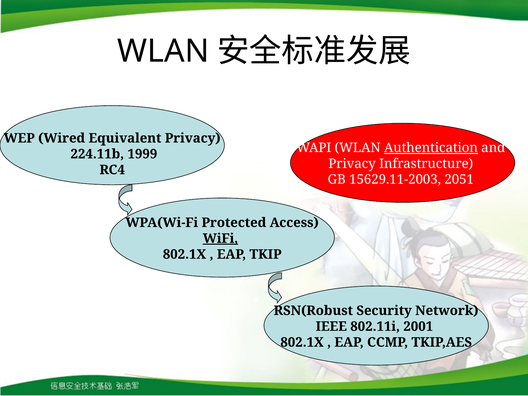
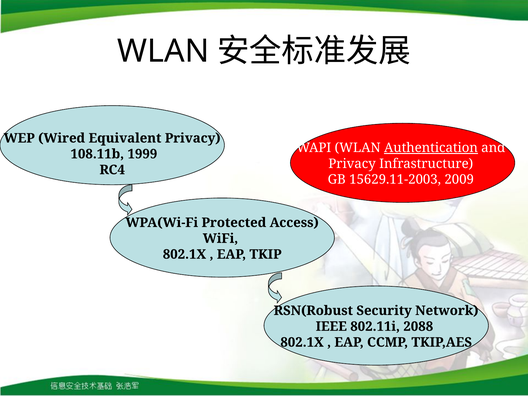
224.11b: 224.11b -> 108.11b
2051: 2051 -> 2009
WiFi underline: present -> none
2001: 2001 -> 2088
